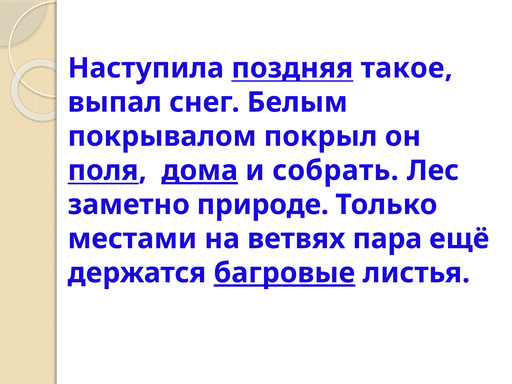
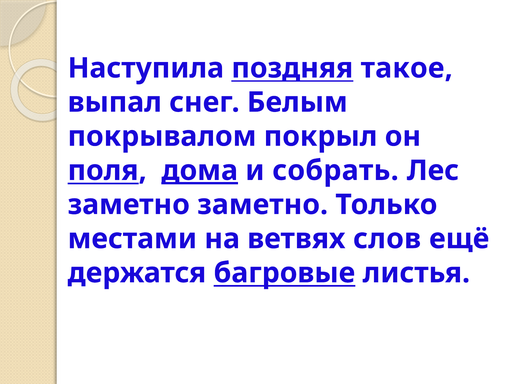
заметно природе: природе -> заметно
пара: пара -> слов
багровые underline: present -> none
